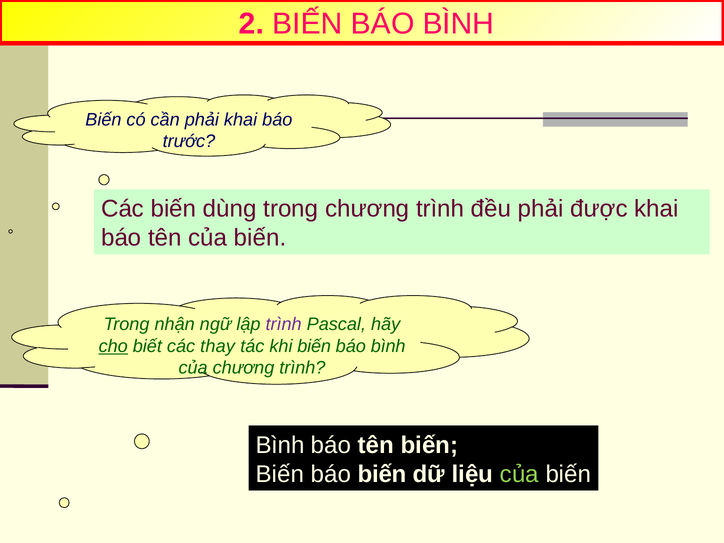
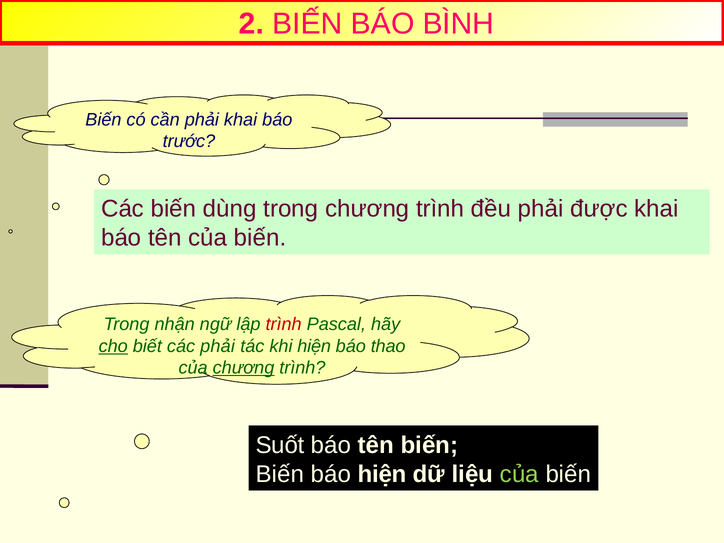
trình at (284, 324) colour: purple -> red
các thay: thay -> phải
khi biến: biến -> hiện
bình at (388, 346): bình -> thao
chương at (243, 368) underline: none -> present
Bình at (280, 445): Bình -> Suốt
báo biến: biến -> hiện
